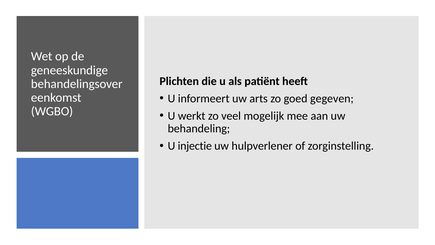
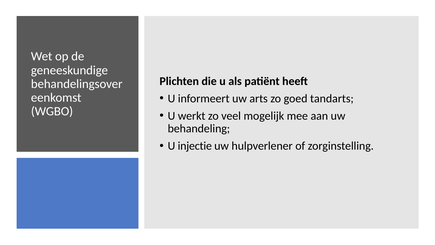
gegeven: gegeven -> tandarts
